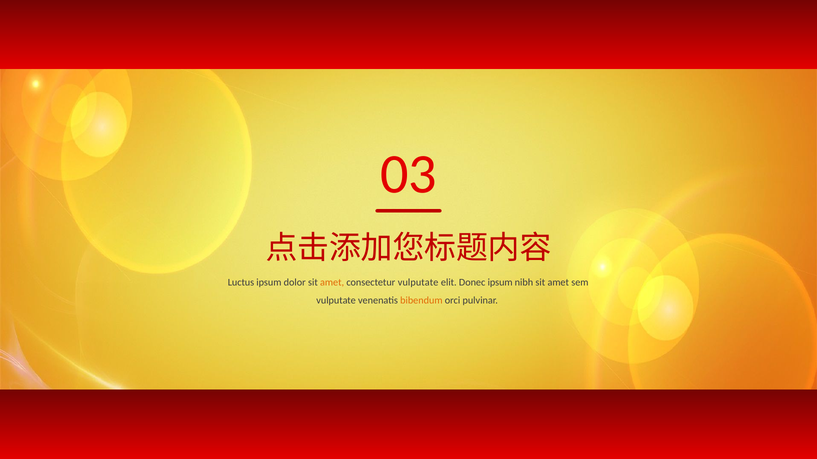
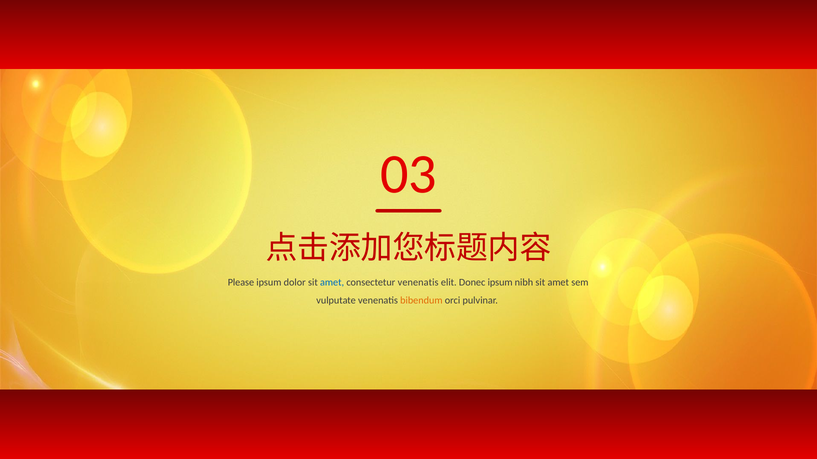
Luctus: Luctus -> Please
amet at (332, 282) colour: orange -> blue
consectetur vulputate: vulputate -> venenatis
